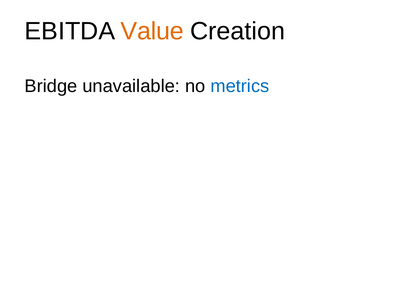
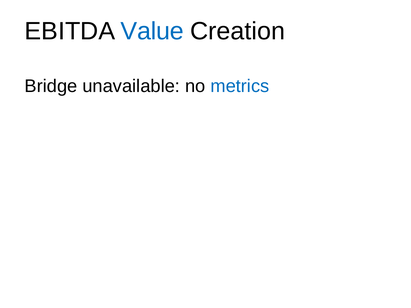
Value colour: orange -> blue
